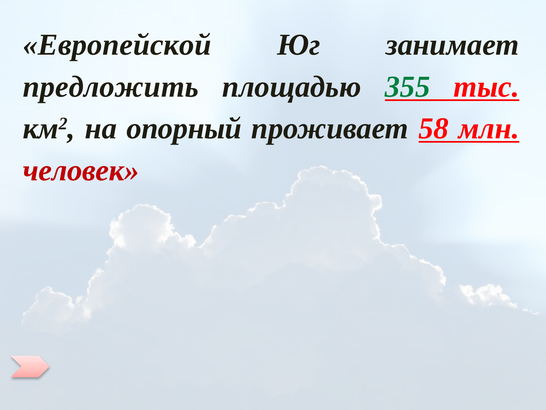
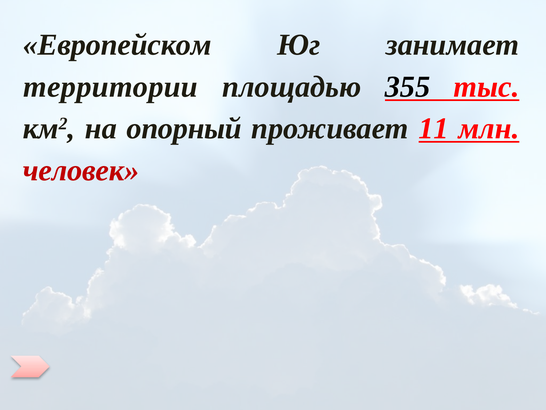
Европейской: Европейской -> Европейском
предложить: предложить -> территории
355 colour: green -> black
58: 58 -> 11
